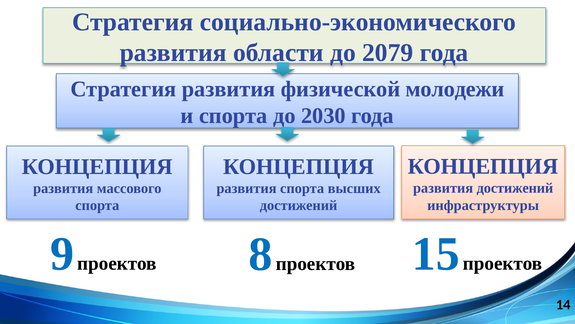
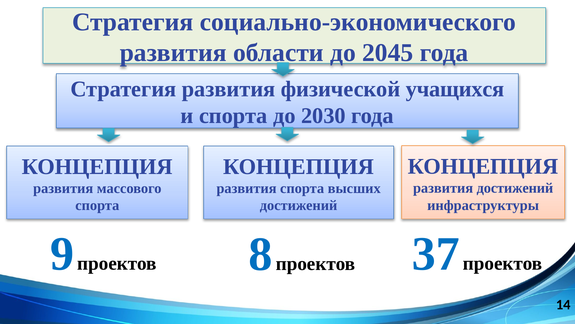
2079: 2079 -> 2045
молодежи: молодежи -> учащихся
15: 15 -> 37
